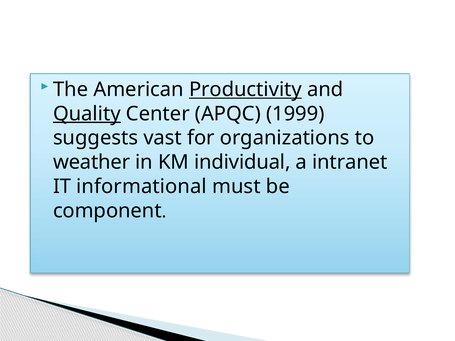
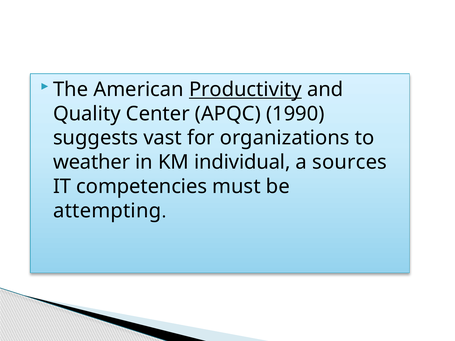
Quality underline: present -> none
1999: 1999 -> 1990
intranet: intranet -> sources
informational: informational -> competencies
component: component -> attempting
